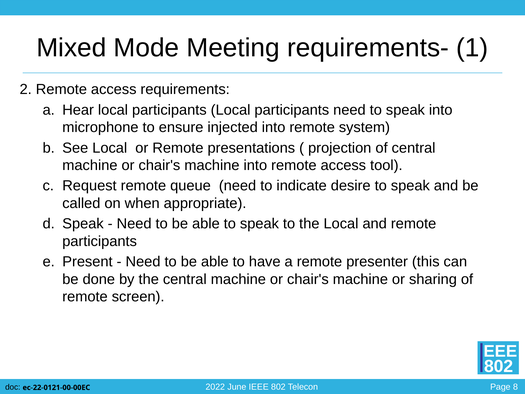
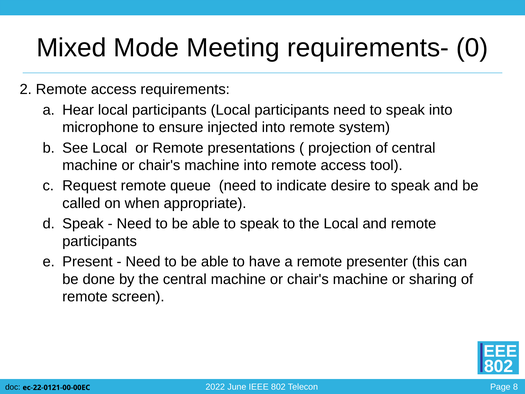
1: 1 -> 0
